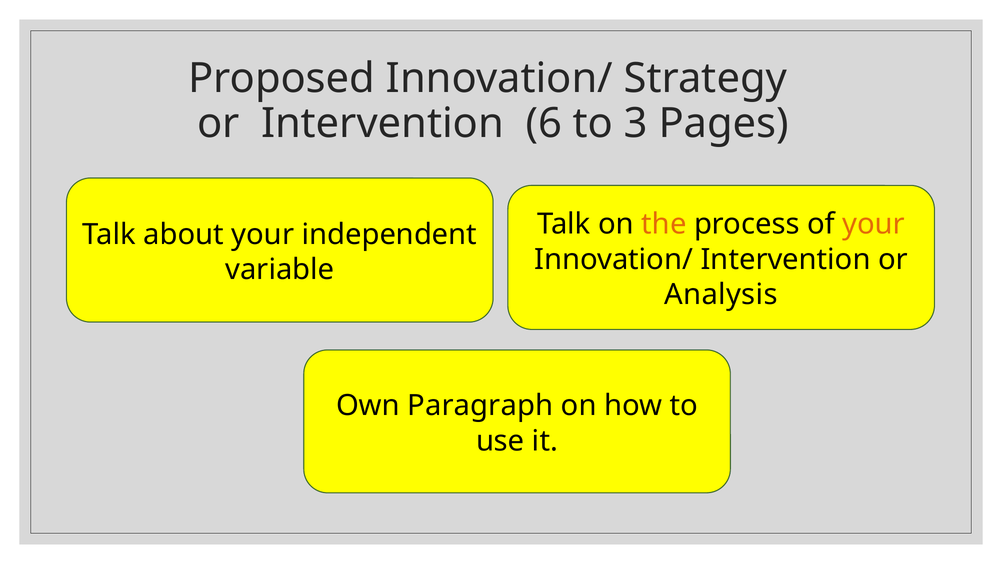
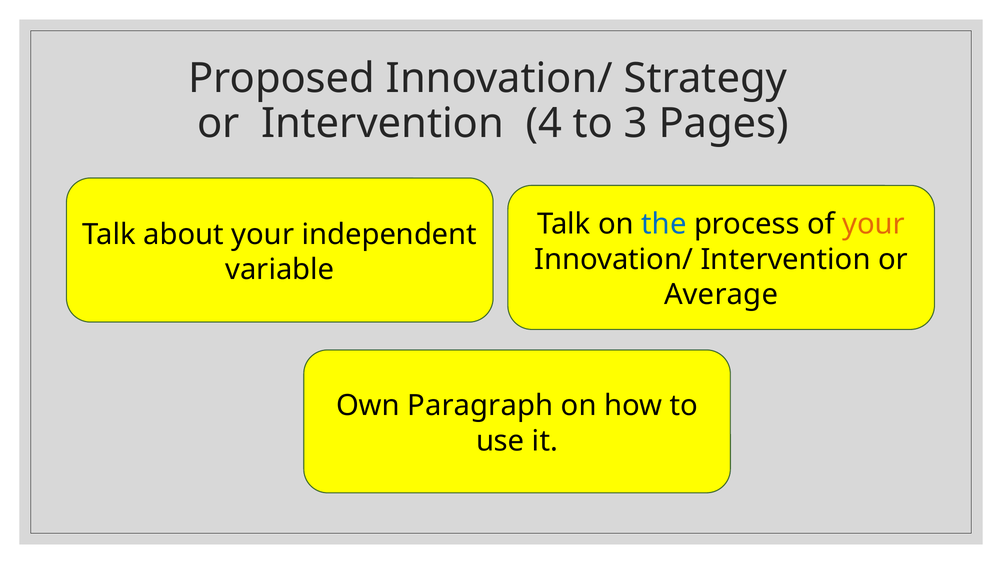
6: 6 -> 4
the colour: orange -> blue
Analysis: Analysis -> Average
